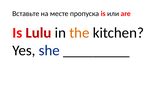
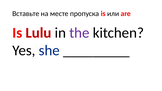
the colour: orange -> purple
